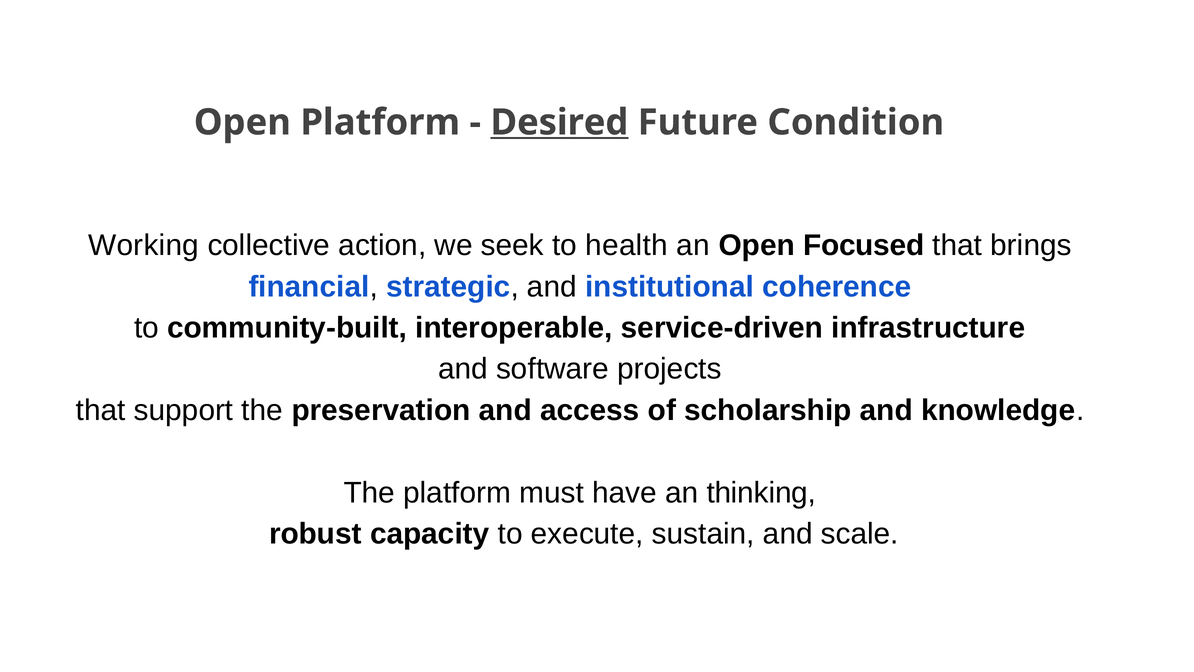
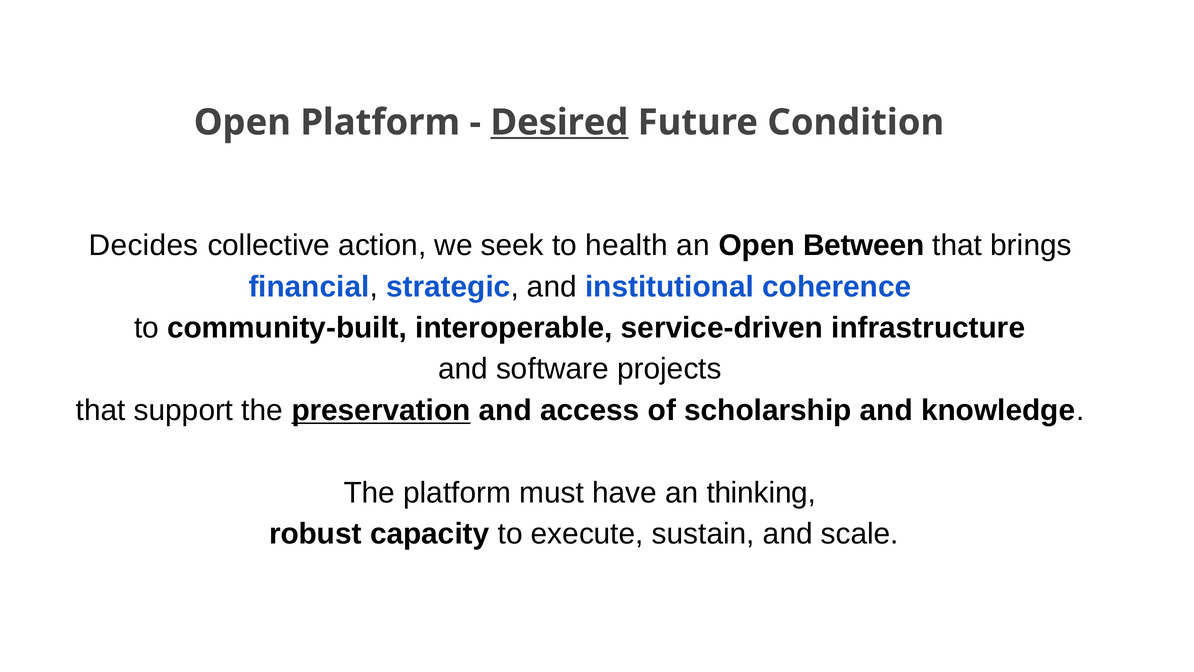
Working: Working -> Decides
Focused: Focused -> Between
preservation underline: none -> present
